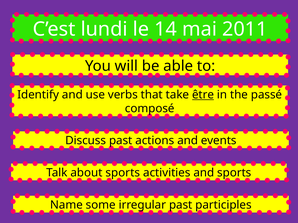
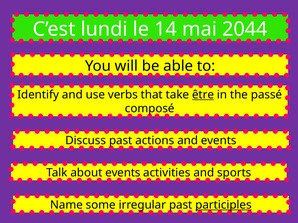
2011: 2011 -> 2044
about sports: sports -> events
participles underline: none -> present
